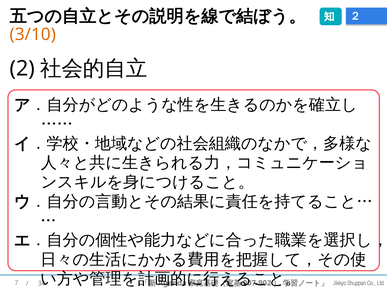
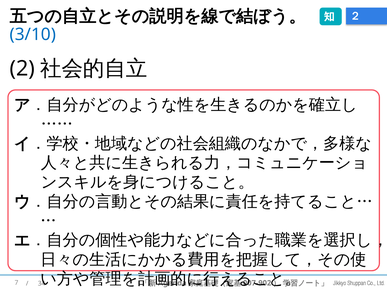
3/10 colour: orange -> blue
